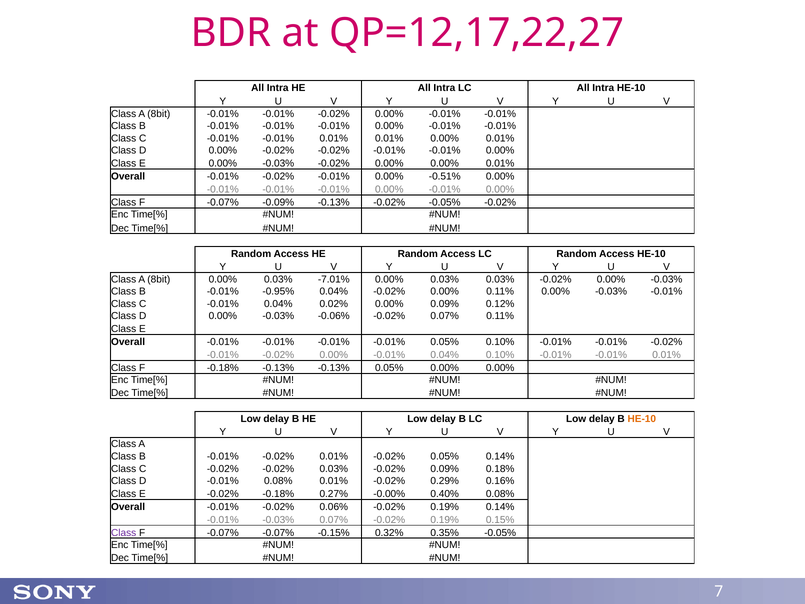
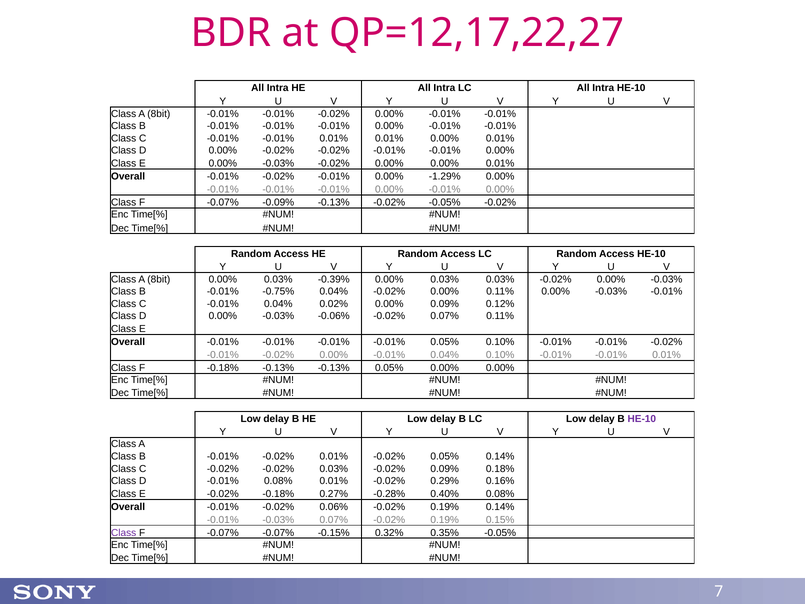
-0.51%: -0.51% -> -1.29%
-7.01%: -7.01% -> -0.39%
-0.95%: -0.95% -> -0.75%
HE-10 at (642, 419) colour: orange -> purple
-0.00%: -0.00% -> -0.28%
